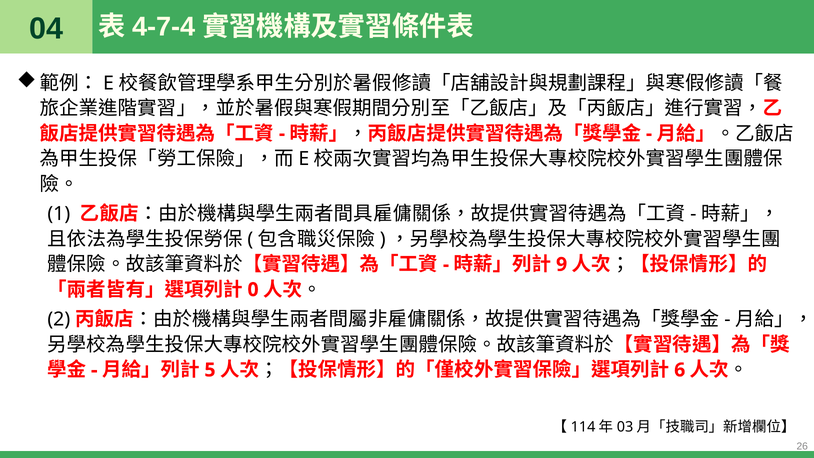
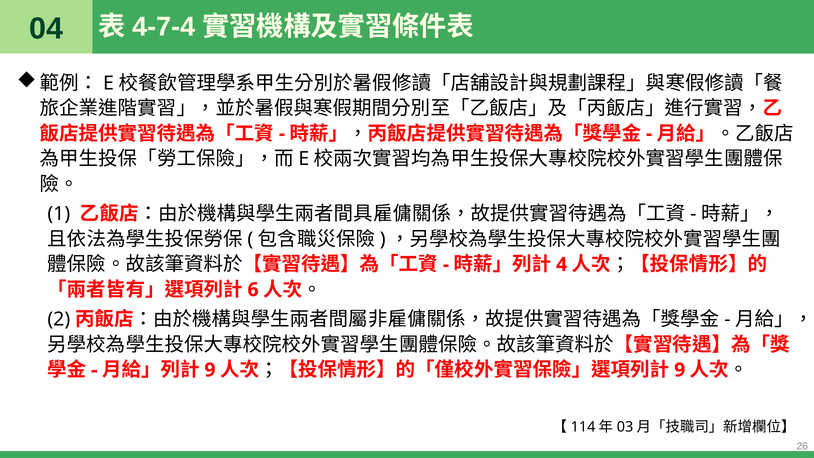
9: 9 -> 4
0: 0 -> 6
5 at (210, 370): 5 -> 9
6 at (680, 370): 6 -> 9
